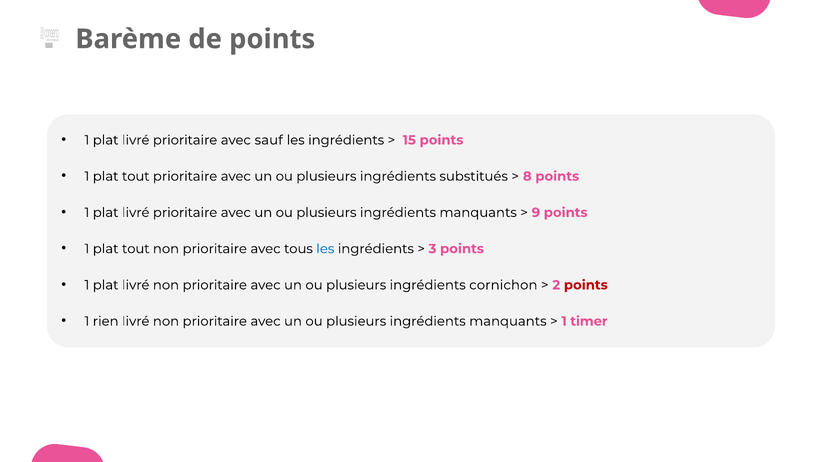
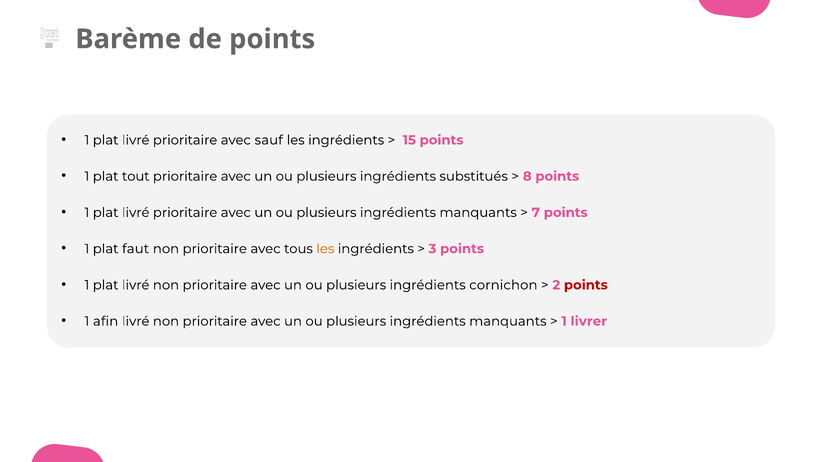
9: 9 -> 7
tout at (136, 249): tout -> faut
les at (325, 249) colour: blue -> orange
rien: rien -> afin
timer: timer -> livrer
